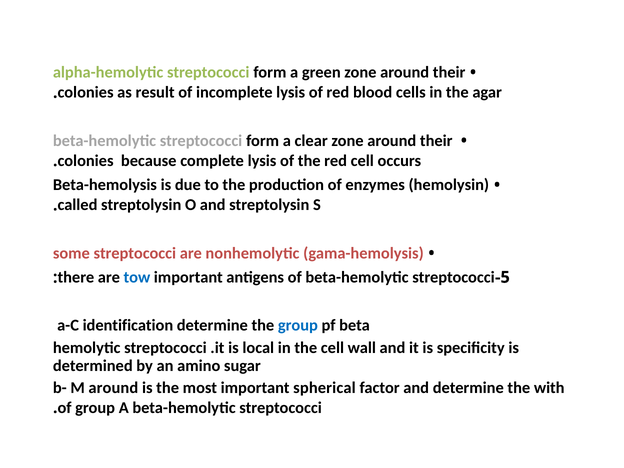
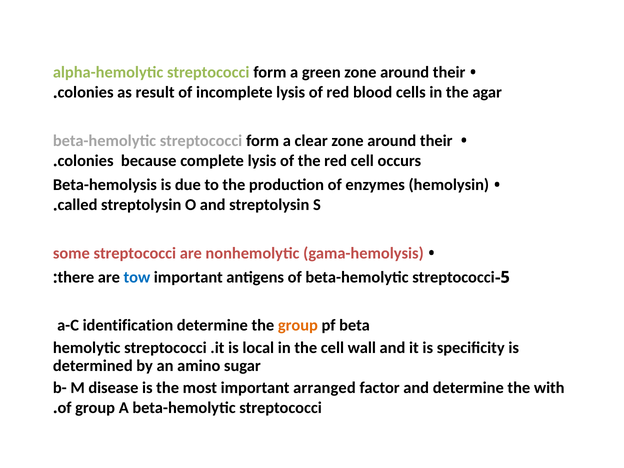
group at (298, 325) colour: blue -> orange
M around: around -> disease
spherical: spherical -> arranged
